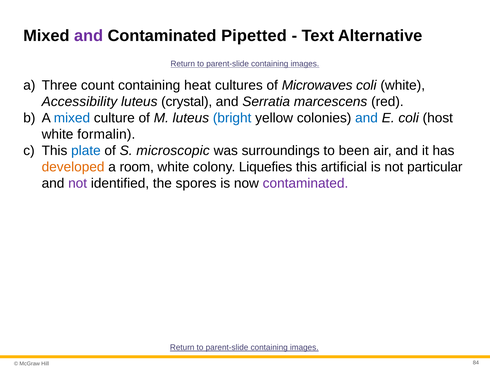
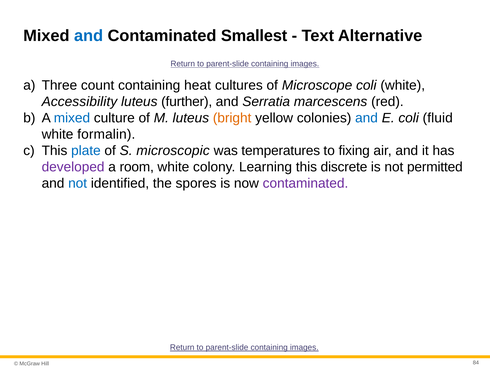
and at (89, 36) colour: purple -> blue
Pipetted: Pipetted -> Smallest
Microwaves: Microwaves -> Microscope
crystal: crystal -> further
bright colour: blue -> orange
host: host -> fluid
surroundings: surroundings -> temperatures
been: been -> fixing
developed colour: orange -> purple
Liquefies: Liquefies -> Learning
artificial: artificial -> discrete
particular: particular -> permitted
not at (78, 183) colour: purple -> blue
